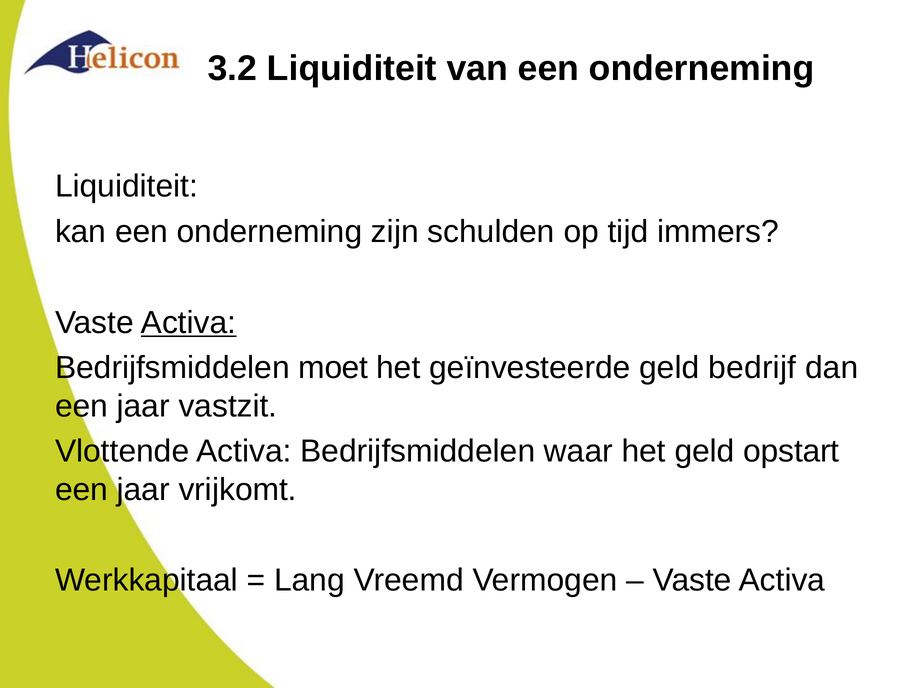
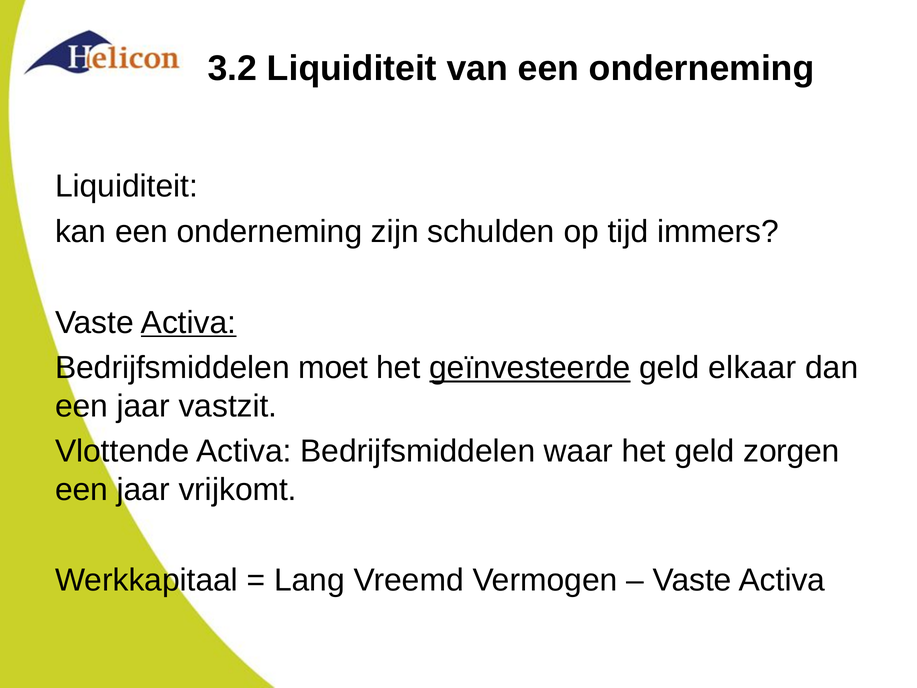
geïnvesteerde underline: none -> present
bedrijf: bedrijf -> elkaar
opstart: opstart -> zorgen
